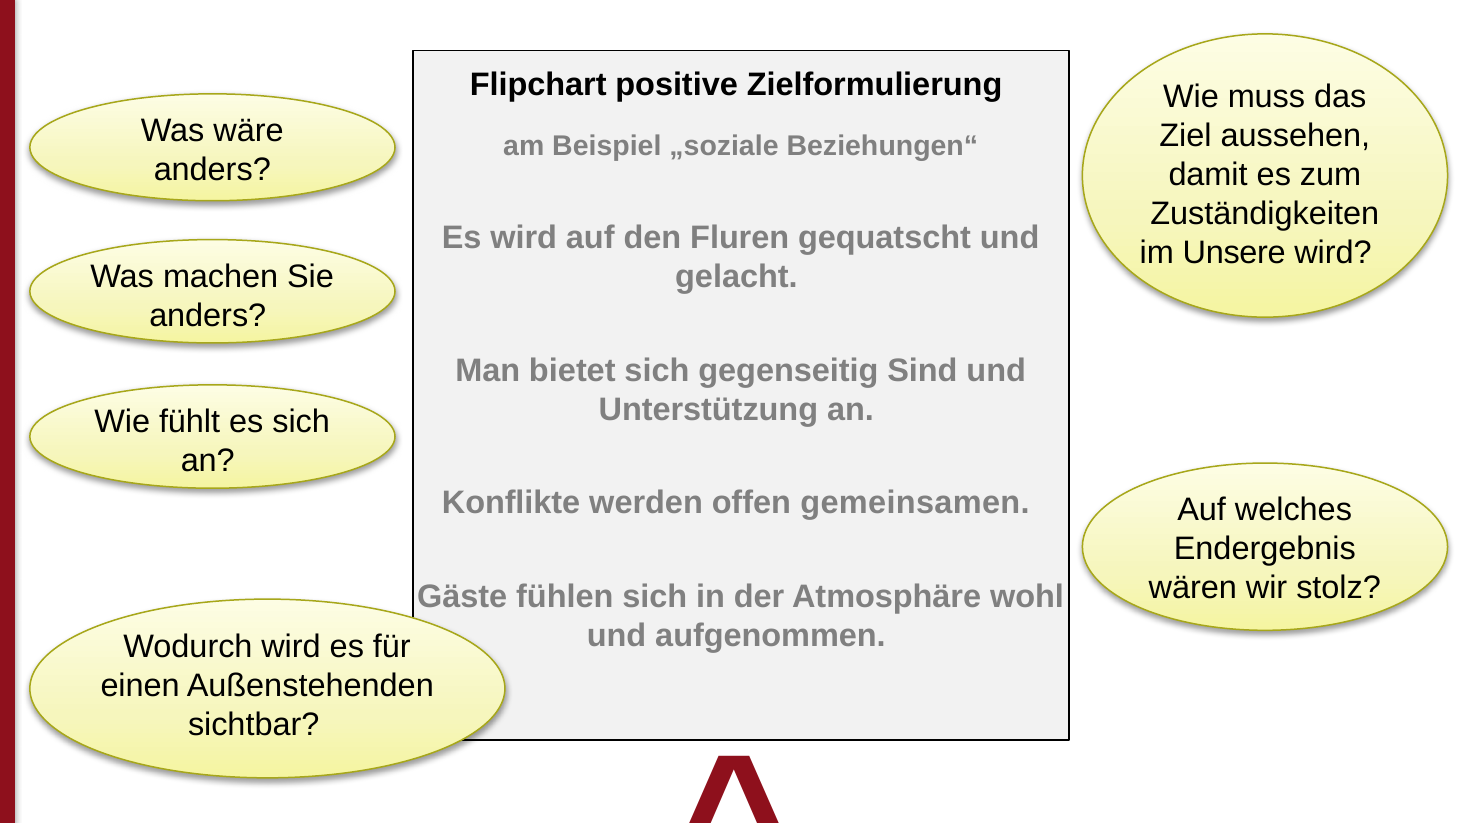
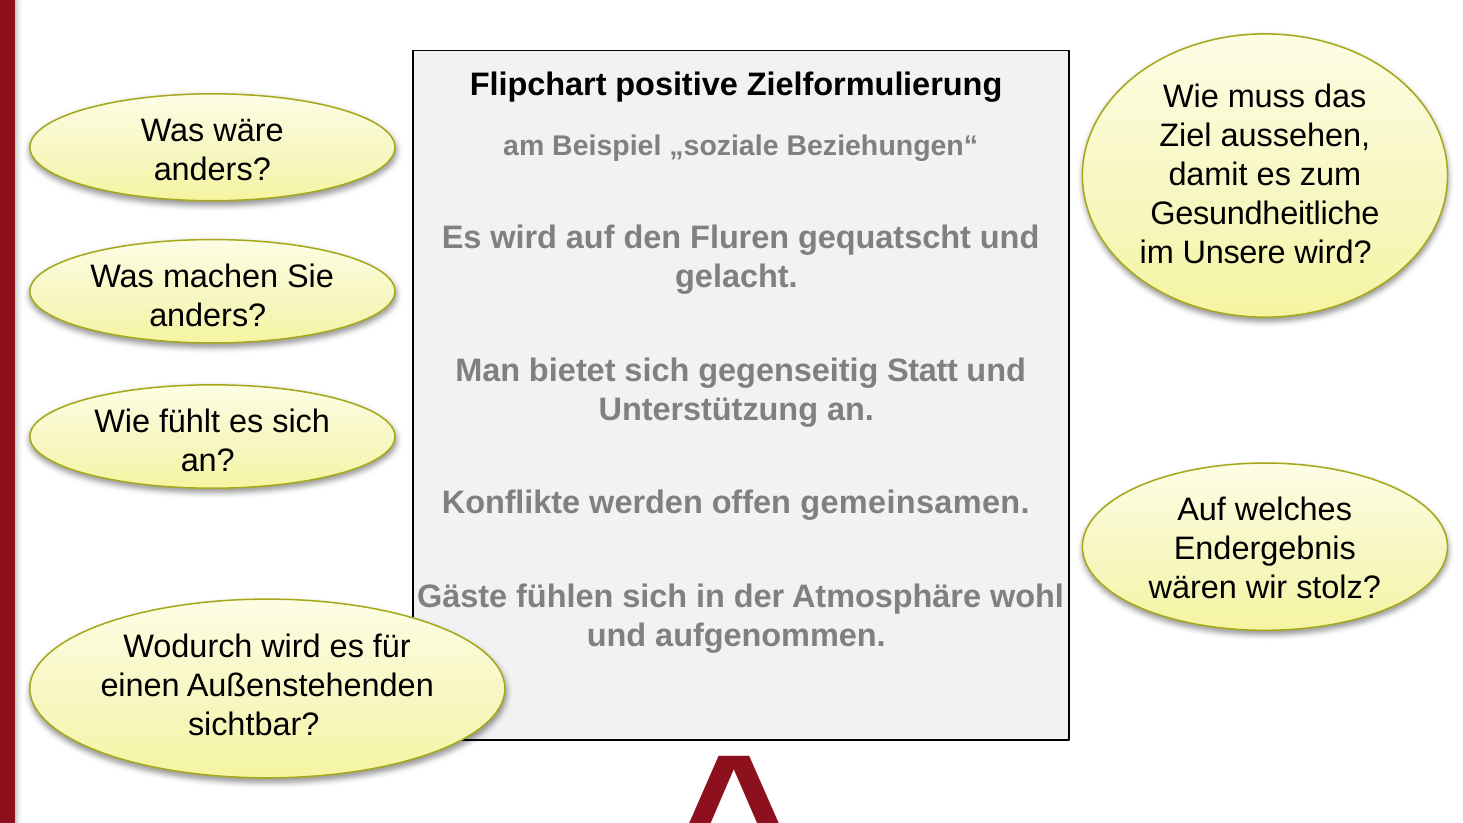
Zuständigkeiten: Zuständigkeiten -> Gesundheitliche
Sind: Sind -> Statt
